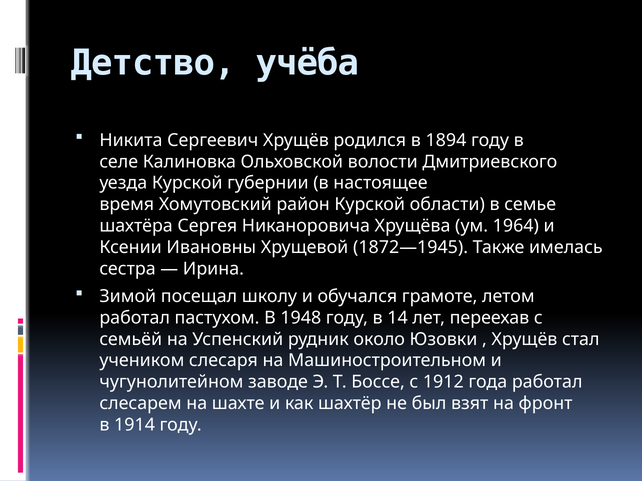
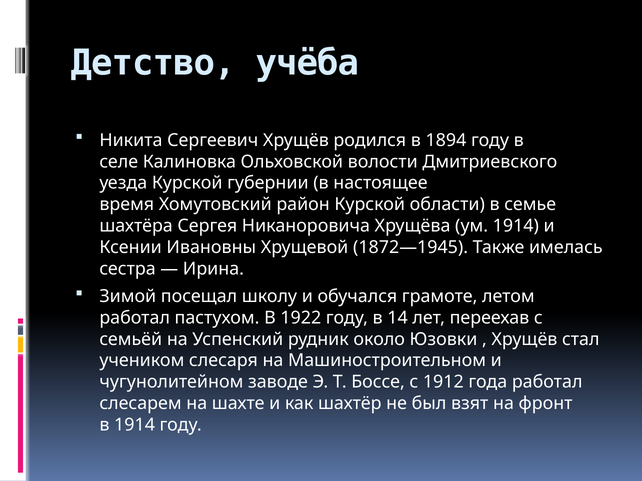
ум 1964: 1964 -> 1914
1948: 1948 -> 1922
